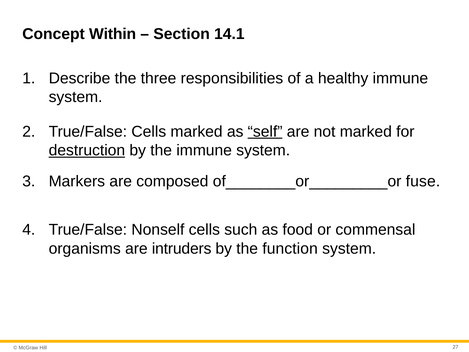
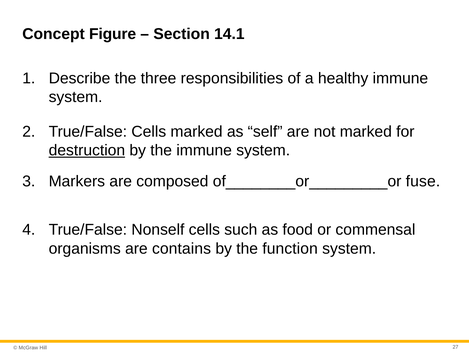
Within: Within -> Figure
self underline: present -> none
intruders: intruders -> contains
